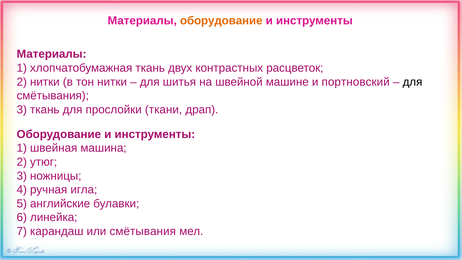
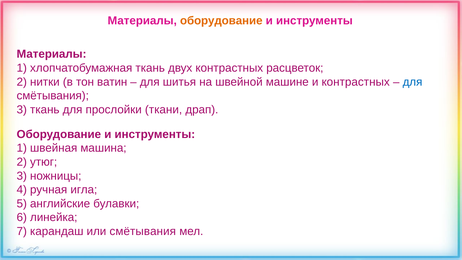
тон нитки: нитки -> ватин
и портновский: портновский -> контрастных
для at (413, 82) colour: black -> blue
